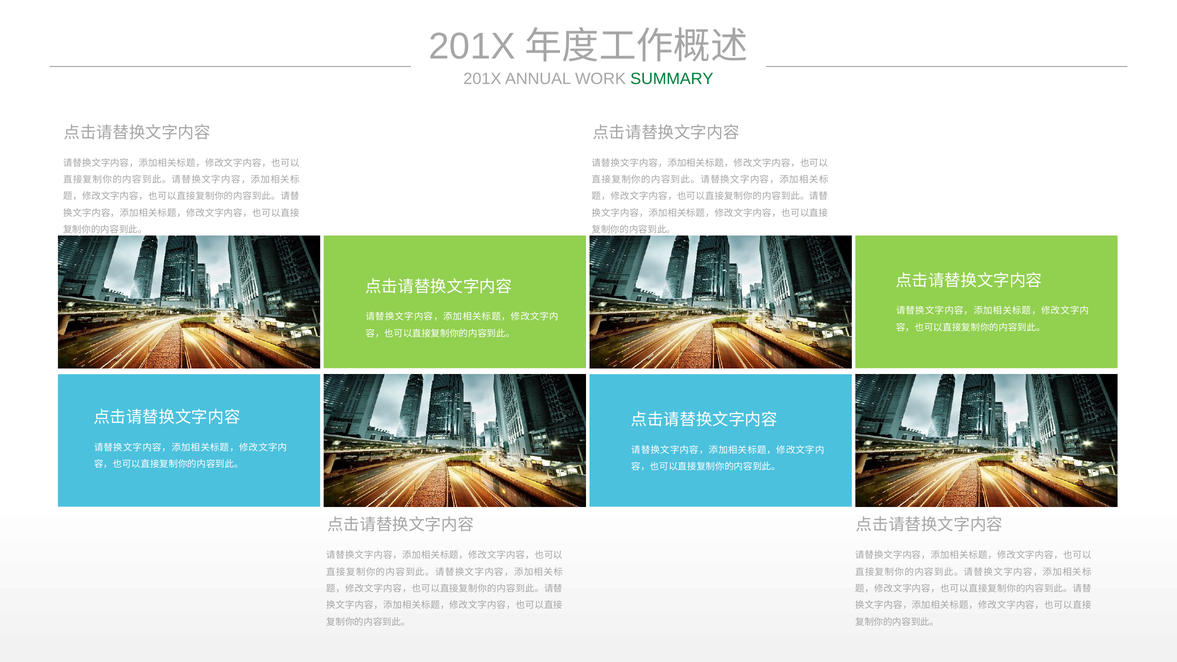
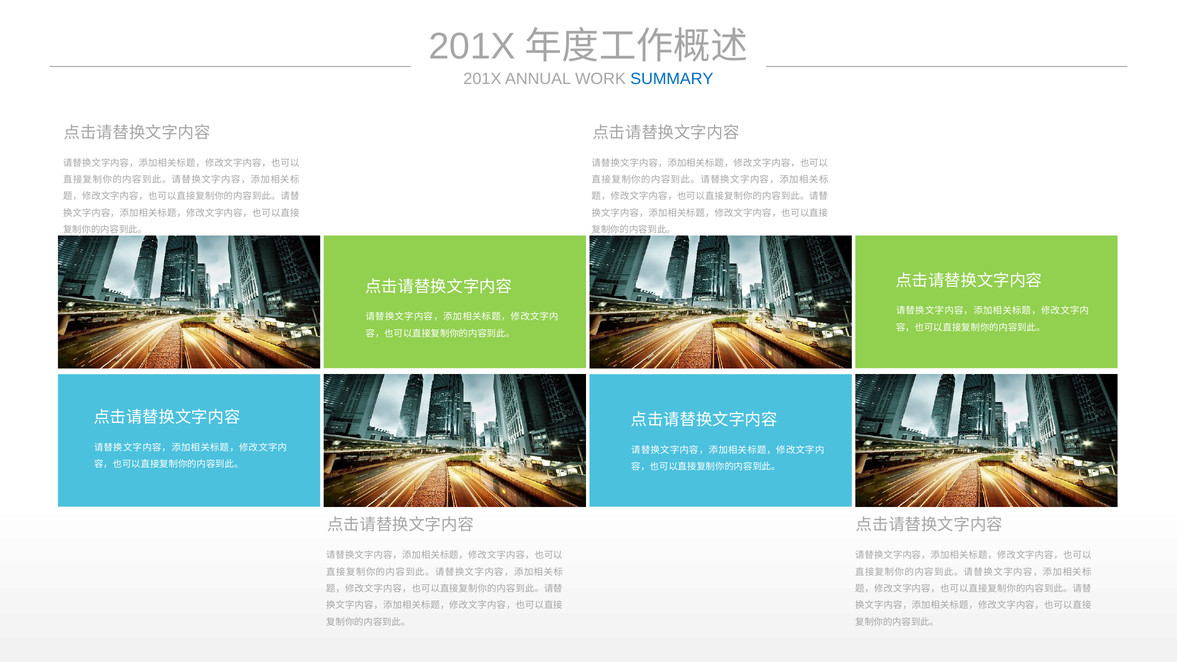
SUMMARY colour: green -> blue
